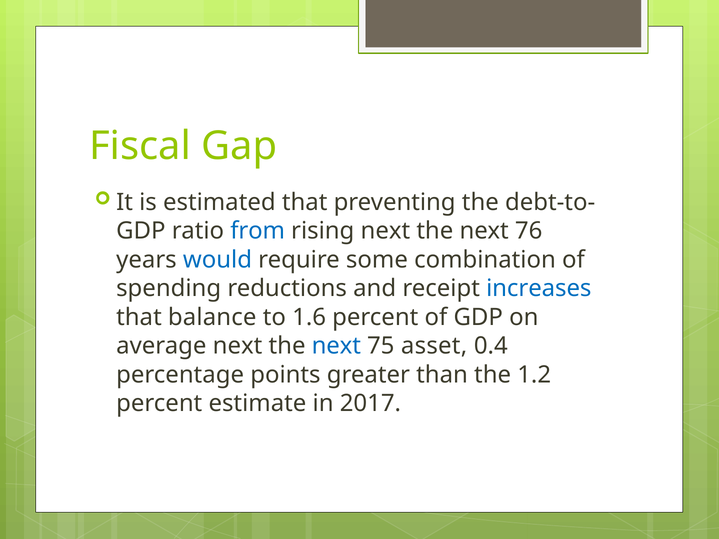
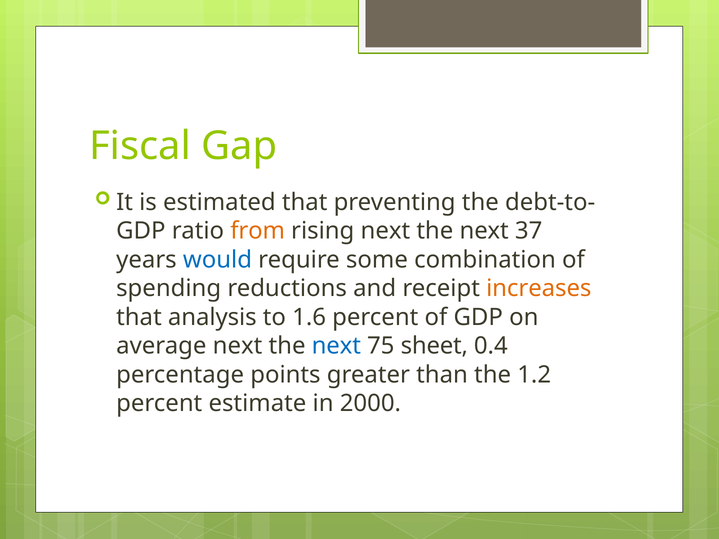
from colour: blue -> orange
76: 76 -> 37
increases colour: blue -> orange
balance: balance -> analysis
asset: asset -> sheet
2017: 2017 -> 2000
